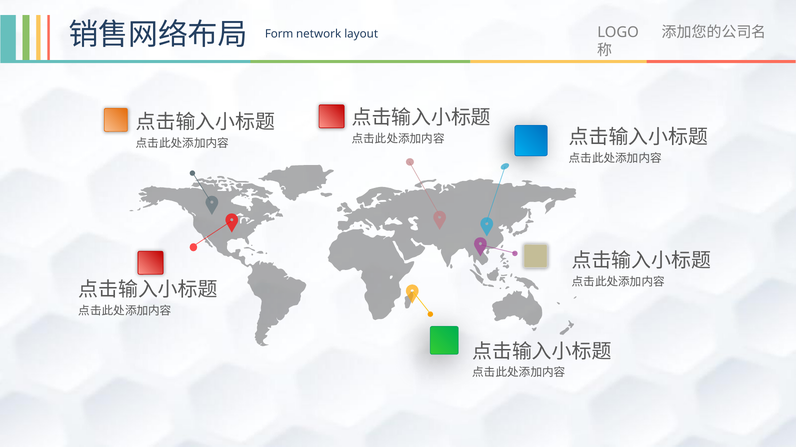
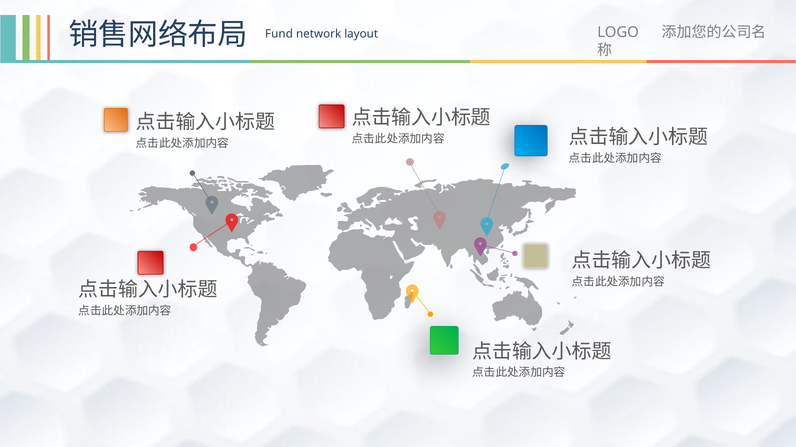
Form: Form -> Fund
